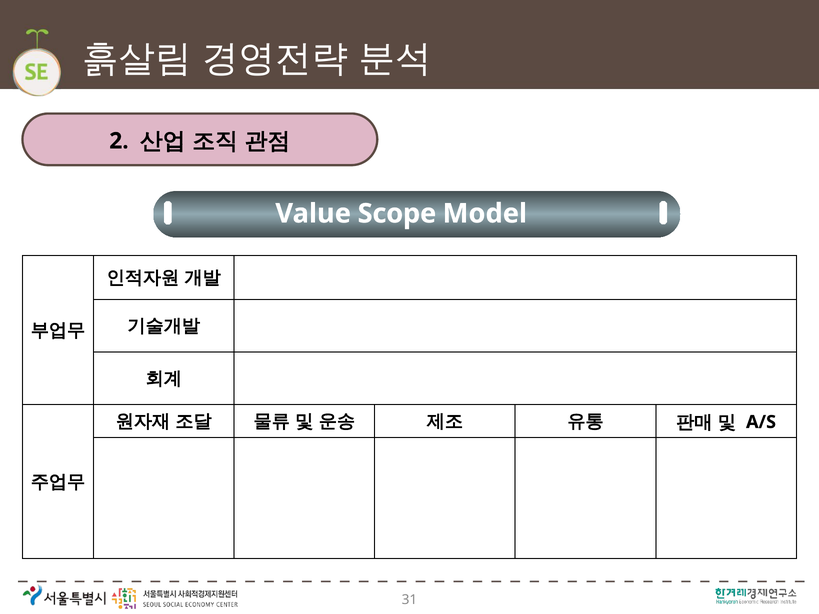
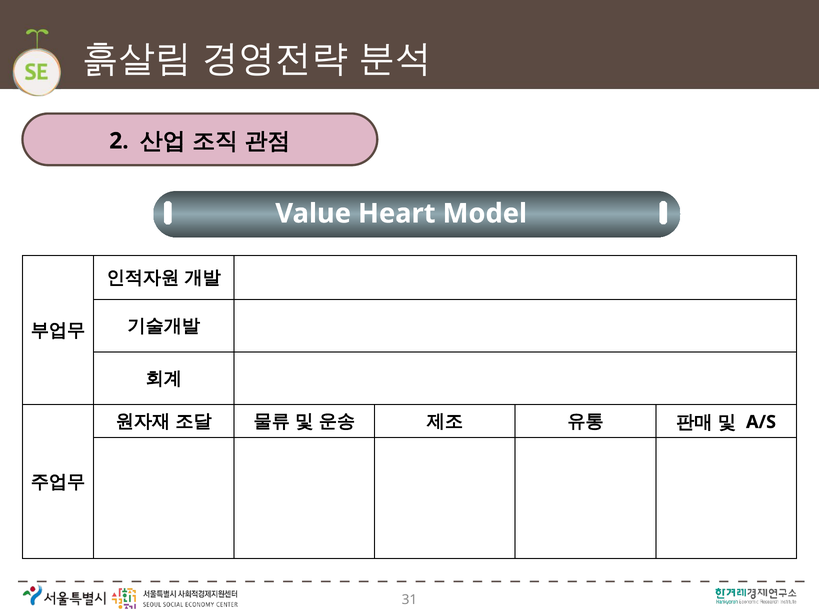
Scope: Scope -> Heart
